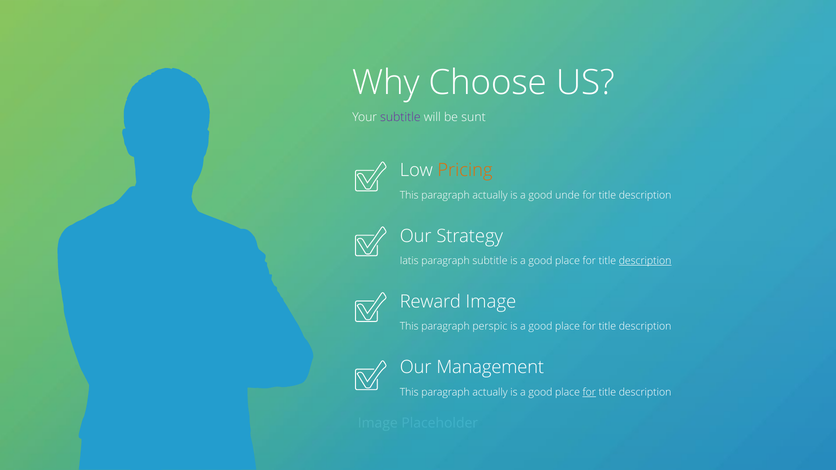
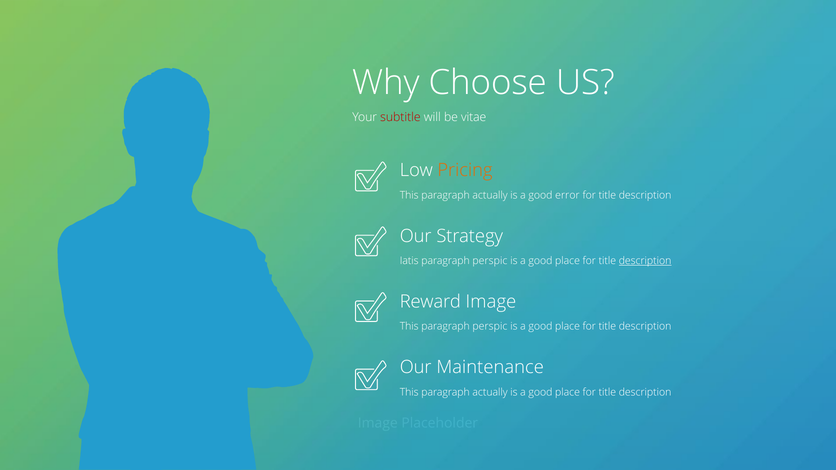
subtitle at (400, 117) colour: purple -> red
sunt: sunt -> vitae
unde: unde -> error
subtitle at (490, 261): subtitle -> perspic
Management: Management -> Maintenance
for at (589, 392) underline: present -> none
